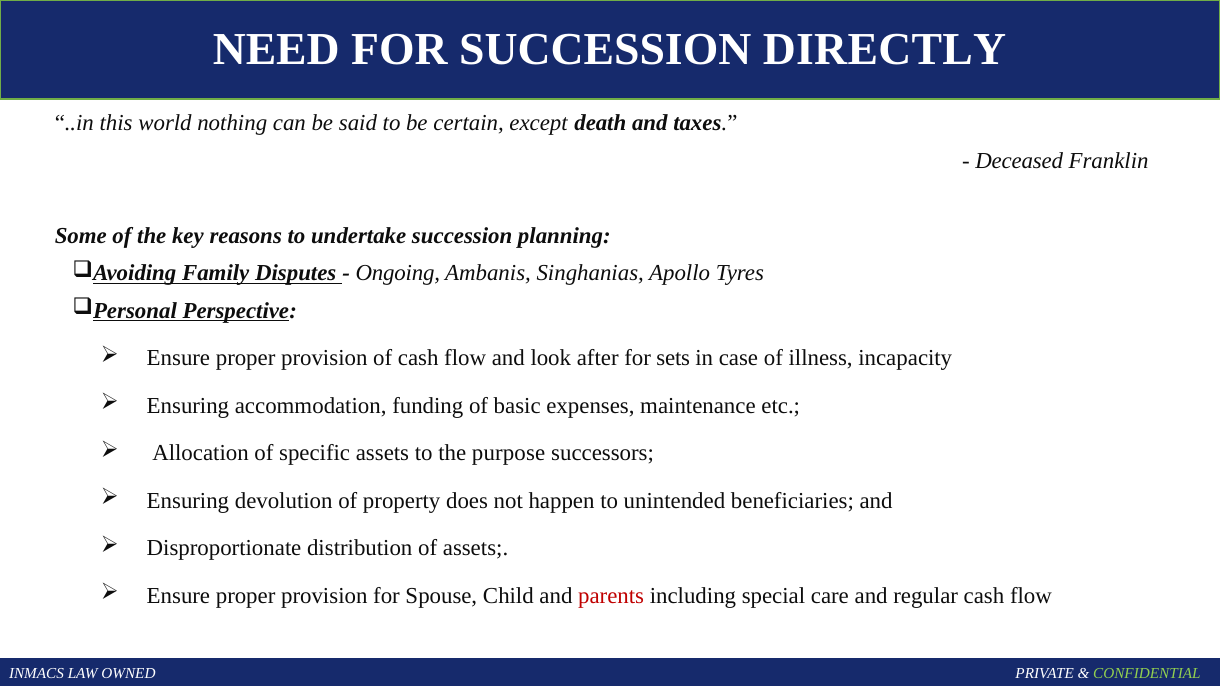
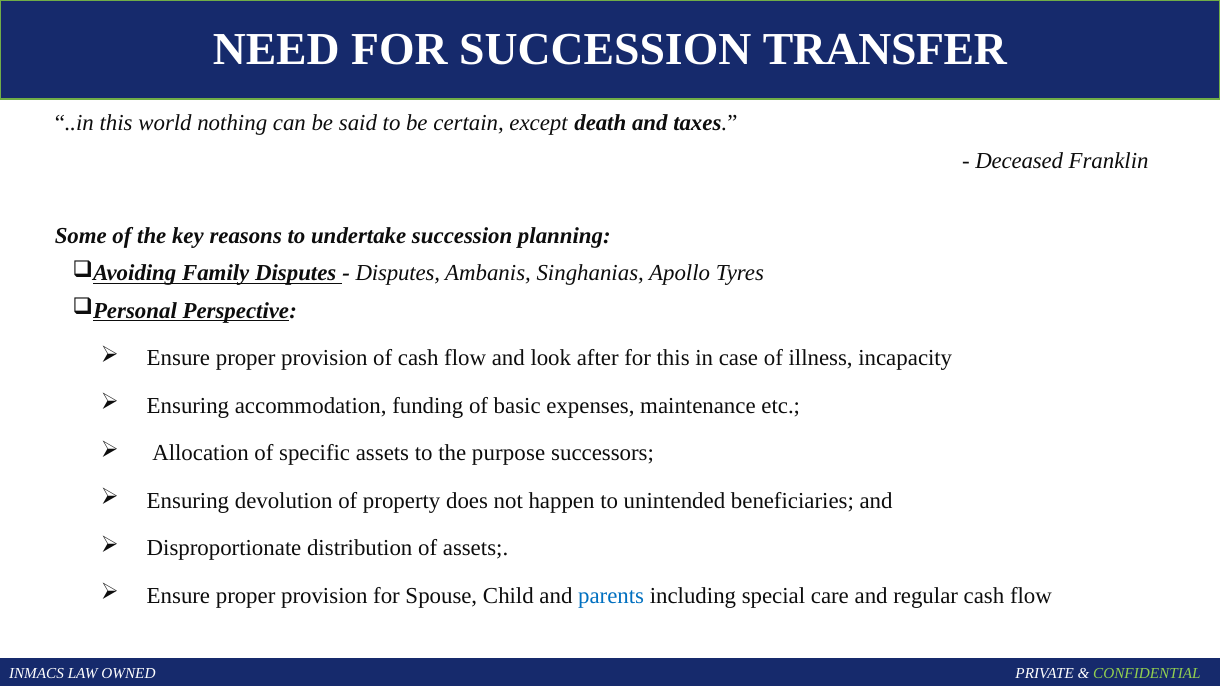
DIRECTLY: DIRECTLY -> TRANSFER
Ongoing at (398, 273): Ongoing -> Disputes
for sets: sets -> this
parents colour: red -> blue
